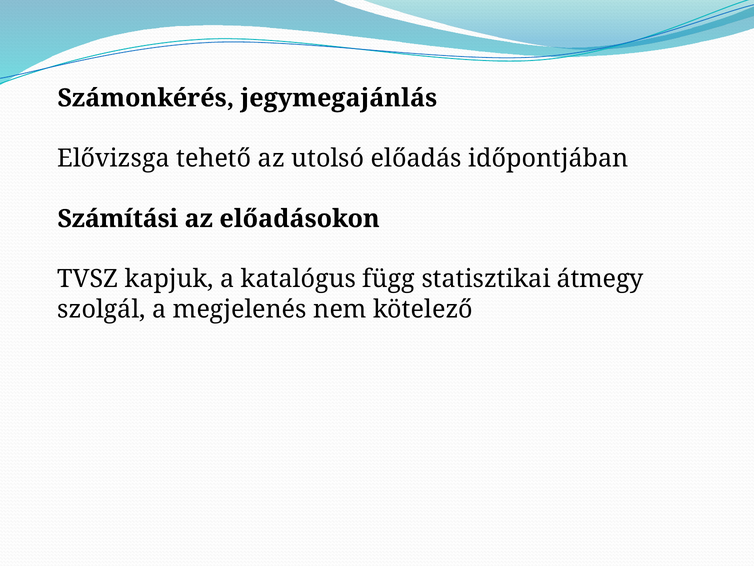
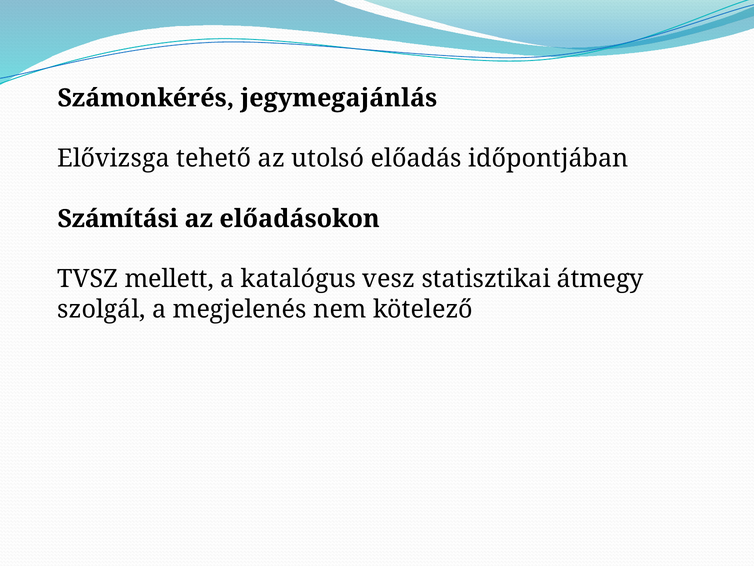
kapjuk: kapjuk -> mellett
függ: függ -> vesz
